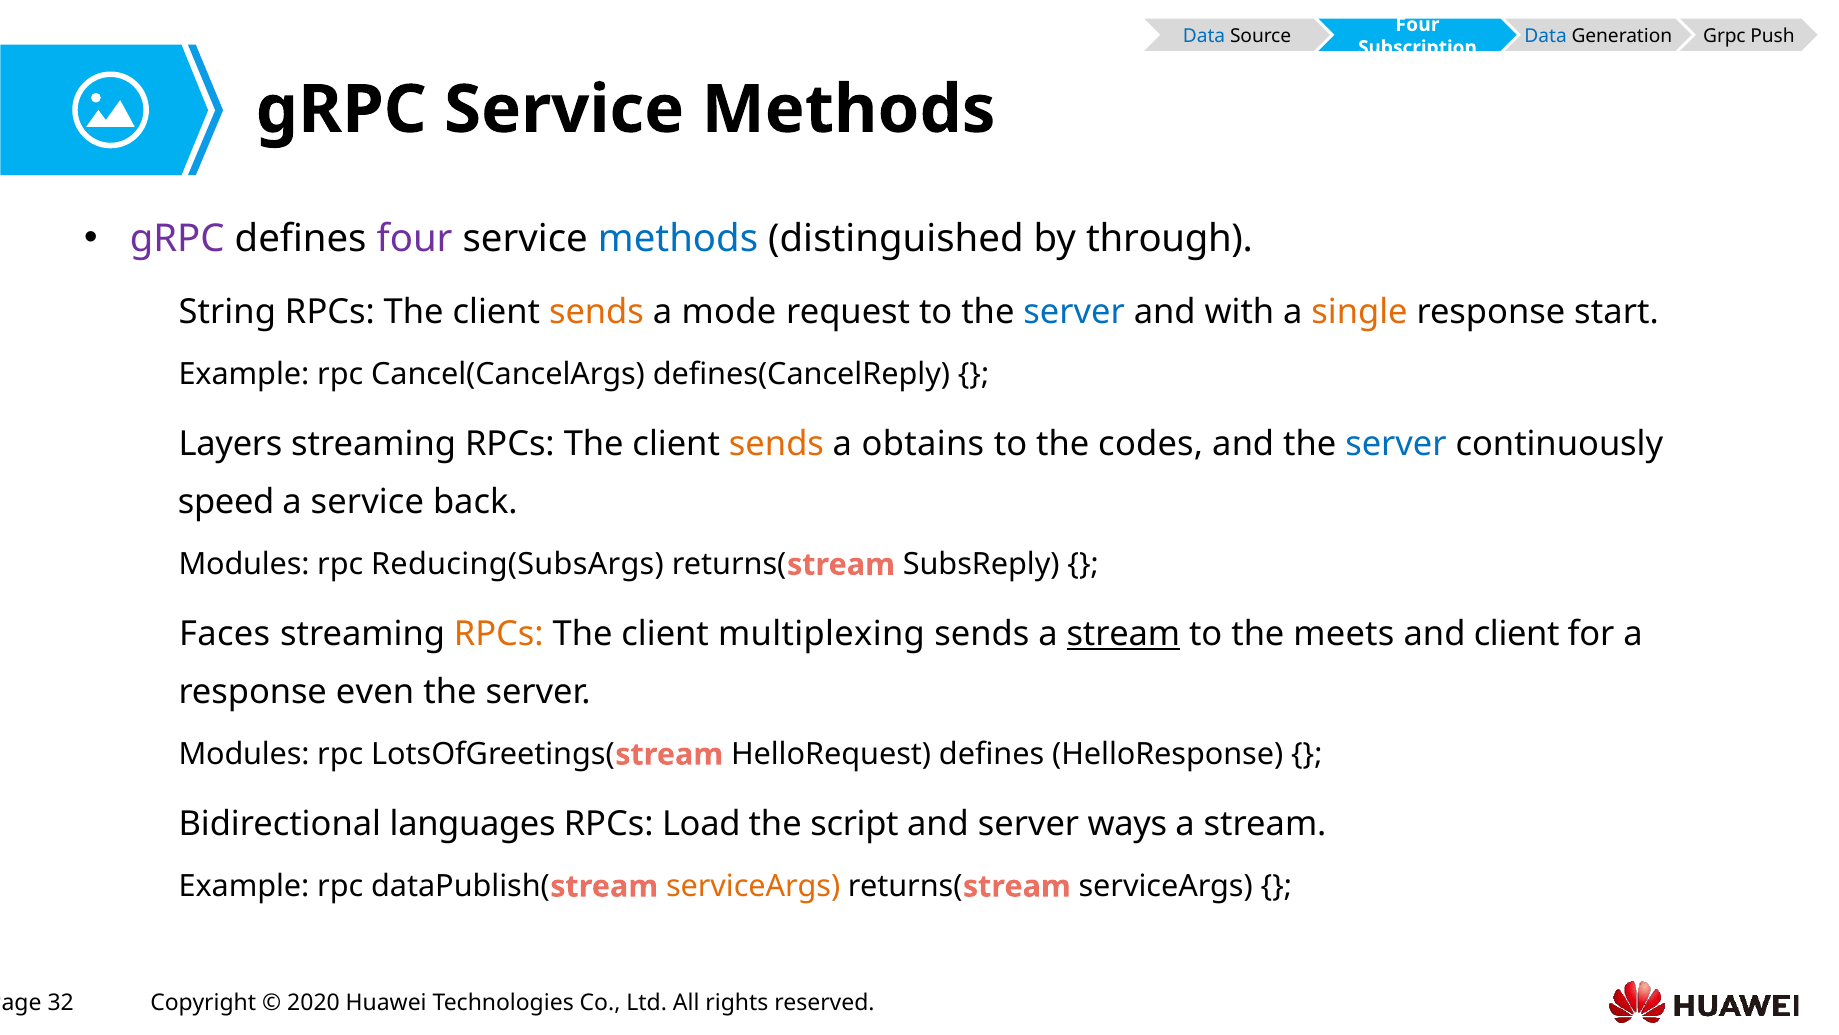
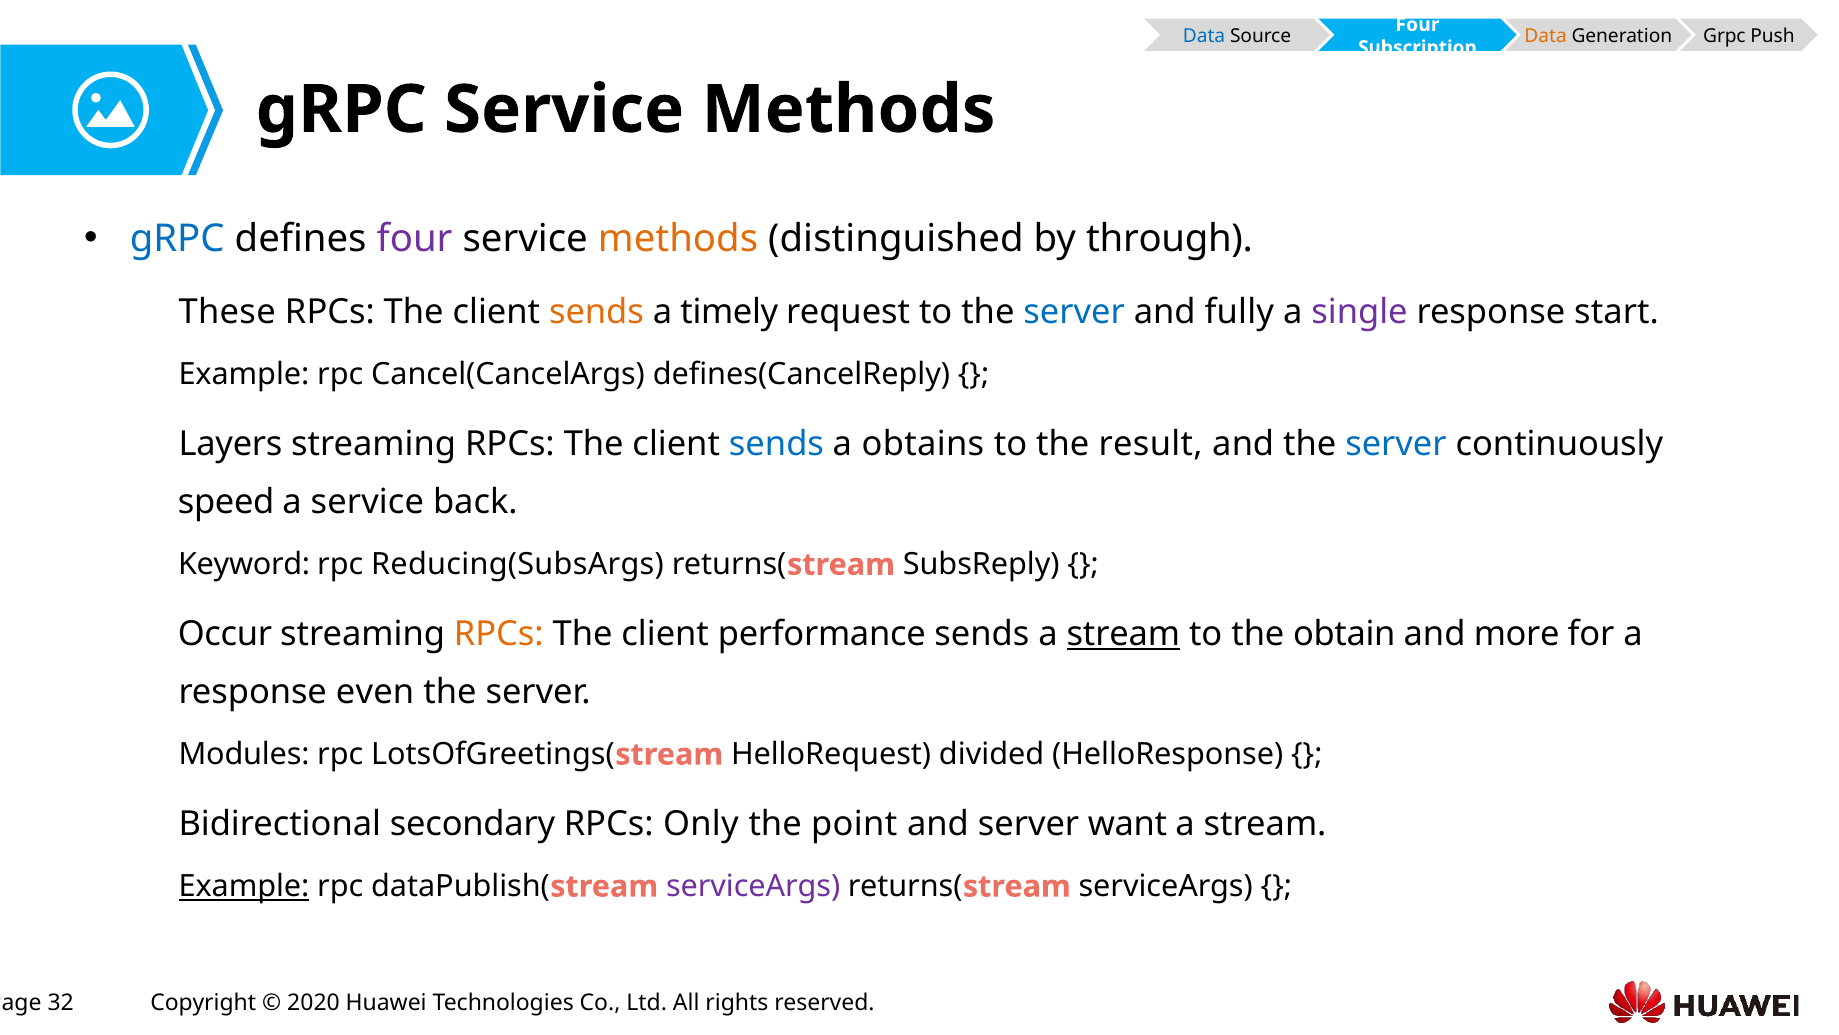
Data at (1546, 36) colour: blue -> orange
gRPC at (177, 239) colour: purple -> blue
methods at (678, 239) colour: blue -> orange
String: String -> These
mode: mode -> timely
with: with -> fully
single colour: orange -> purple
sends at (776, 444) colour: orange -> blue
codes: codes -> result
Modules at (244, 564): Modules -> Keyword
Faces: Faces -> Occur
multiplexing: multiplexing -> performance
meets: meets -> obtain
and client: client -> more
HelloRequest defines: defines -> divided
languages: languages -> secondary
Load: Load -> Only
script: script -> point
ways: ways -> want
Example at (244, 886) underline: none -> present
serviceArgs at (753, 886) colour: orange -> purple
